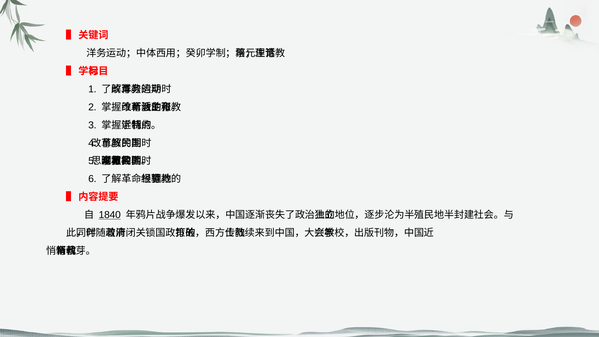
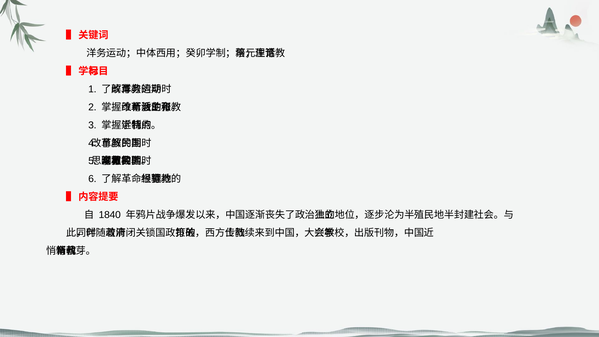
1840 underline: present -> none
